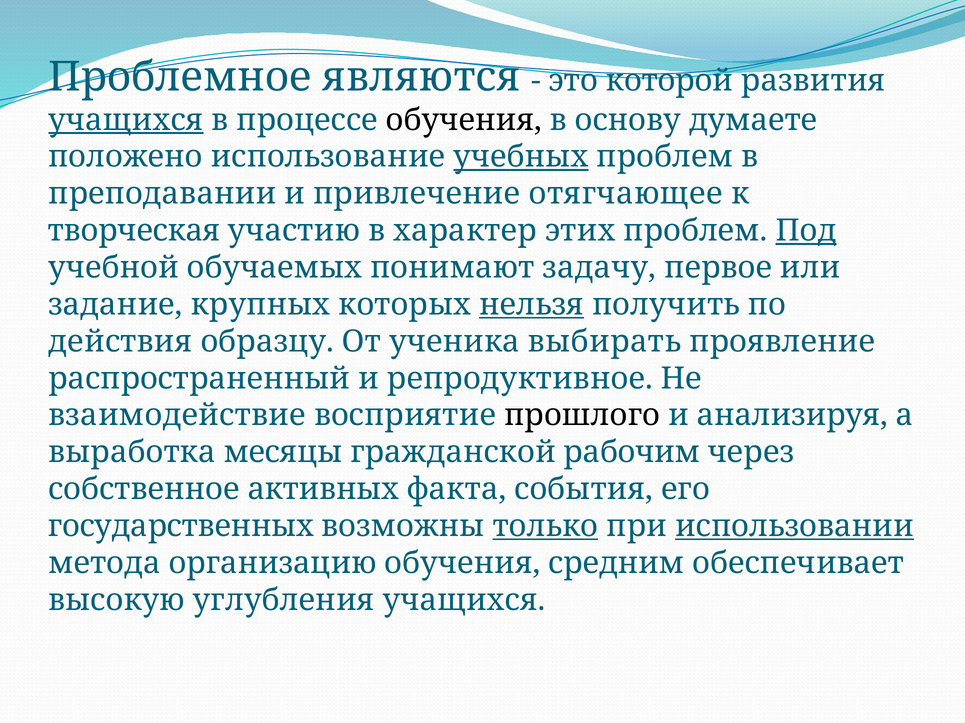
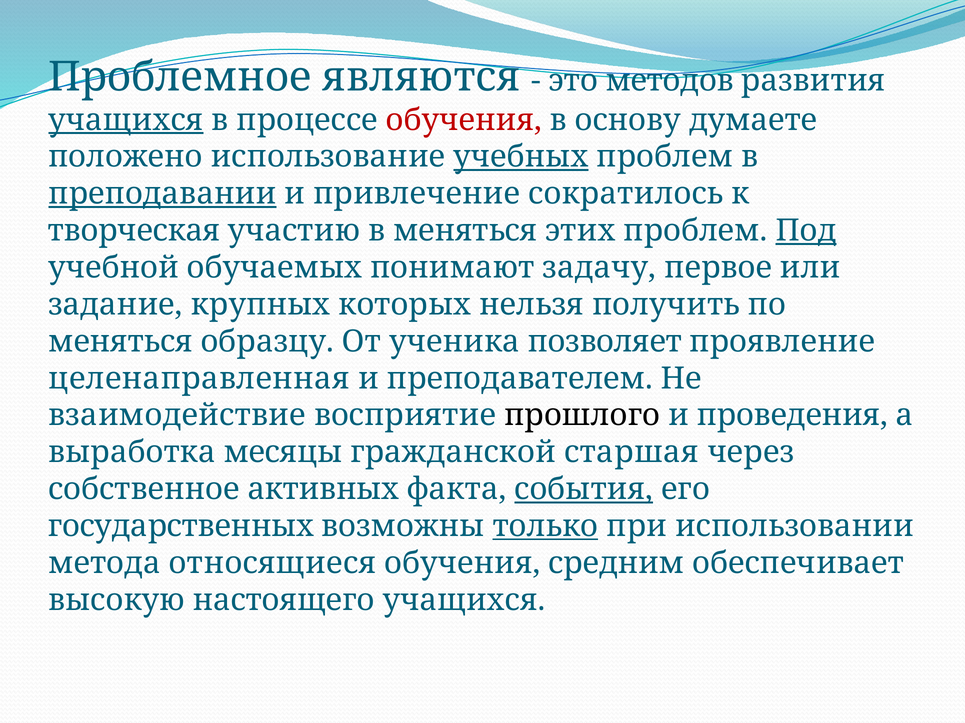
которой: которой -> методов
обучения at (464, 120) colour: black -> red
преподавании underline: none -> present
отягчающее: отягчающее -> сократилось
в характер: характер -> меняться
нельзя underline: present -> none
действия at (120, 342): действия -> меняться
выбирать: выбирать -> позволяет
распространенный: распространенный -> целенаправленная
репродуктивное: репродуктивное -> преподавателем
анализируя: анализируя -> проведения
рабочим: рабочим -> старшая
события underline: none -> present
использовании underline: present -> none
организацию: организацию -> относящиеся
углубления: углубления -> настоящего
